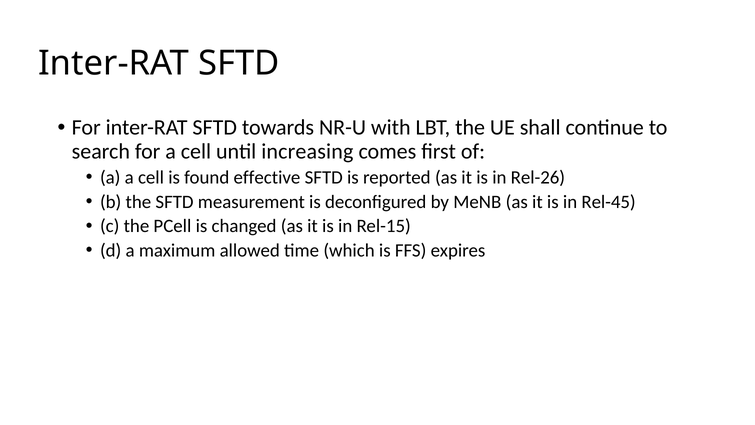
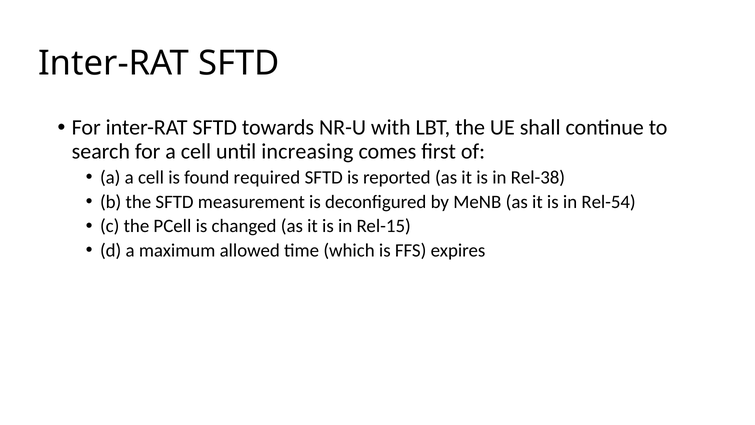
effective: effective -> required
Rel-26: Rel-26 -> Rel-38
Rel-45: Rel-45 -> Rel-54
